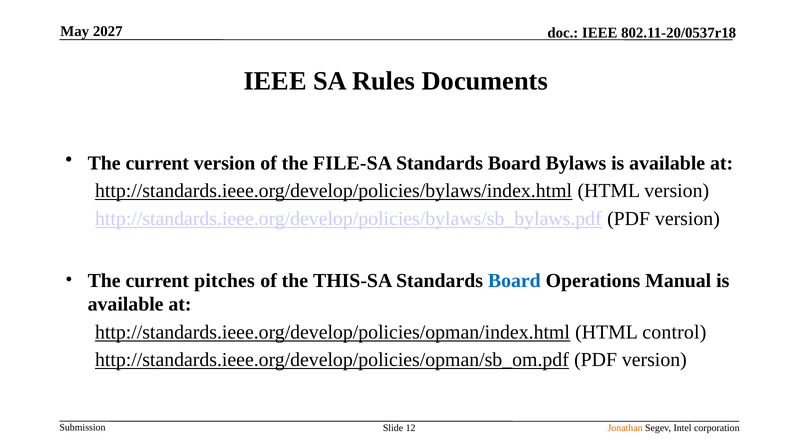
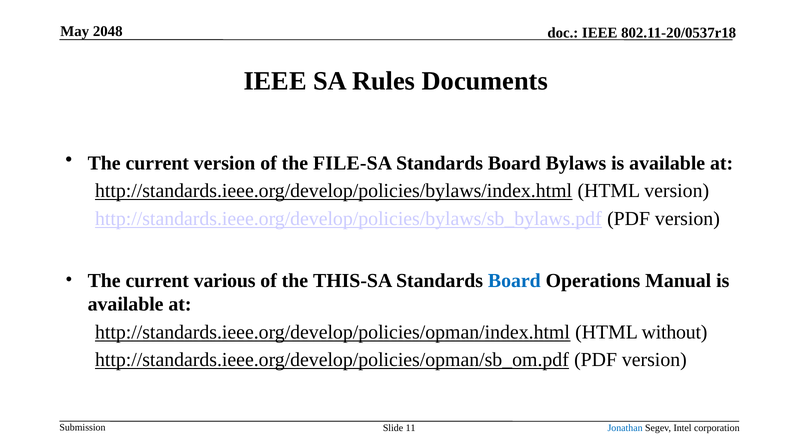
2027: 2027 -> 2048
pitches: pitches -> various
control: control -> without
12: 12 -> 11
Jonathan colour: orange -> blue
